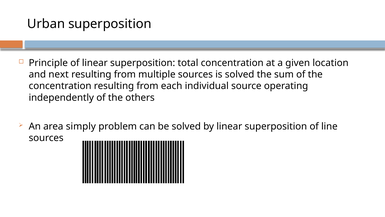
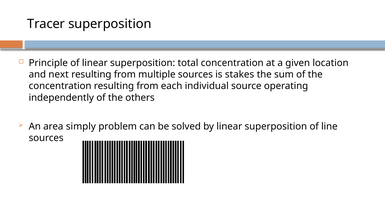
Urban: Urban -> Tracer
is solved: solved -> stakes
